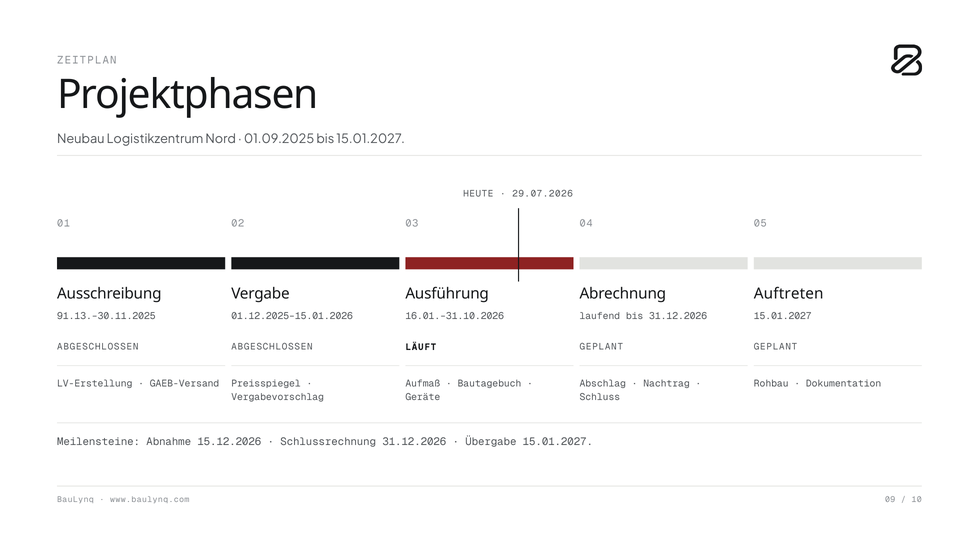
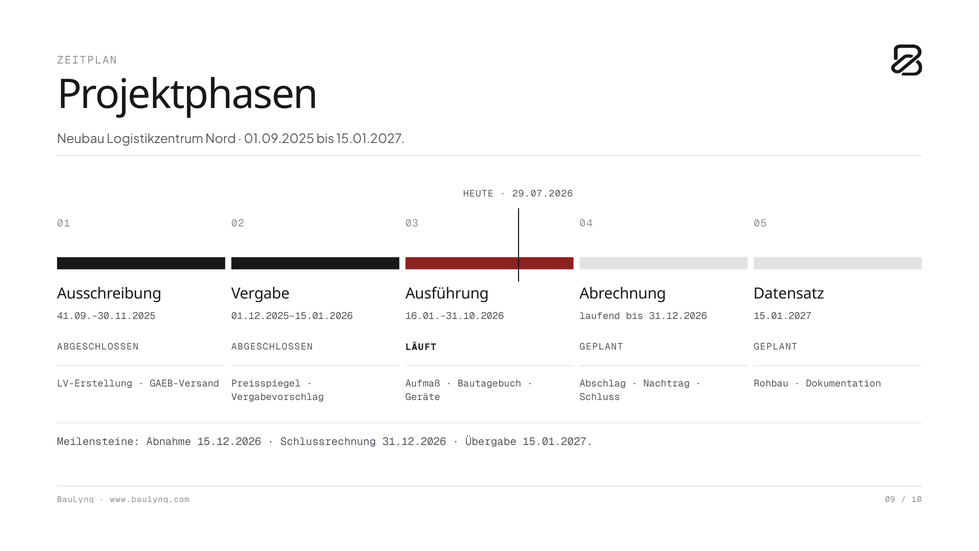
Auftreten: Auftreten -> Datensatz
91.13.–30.11.2025: 91.13.–30.11.2025 -> 41.09.–30.11.2025
